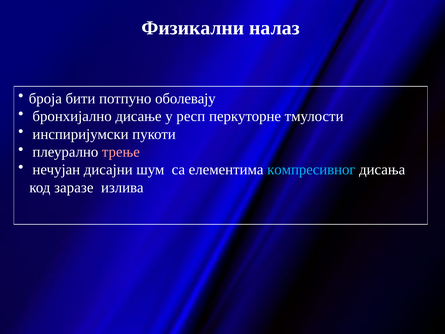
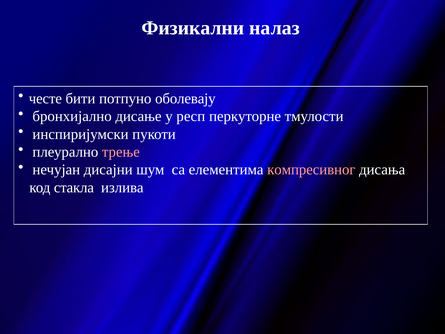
броја: броја -> честе
компресивног colour: light blue -> pink
заразе: заразе -> стакла
